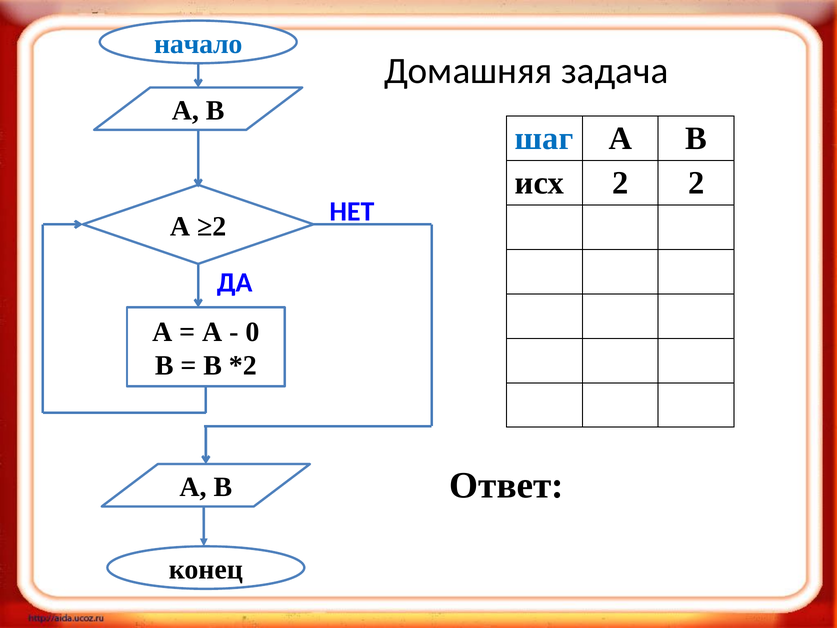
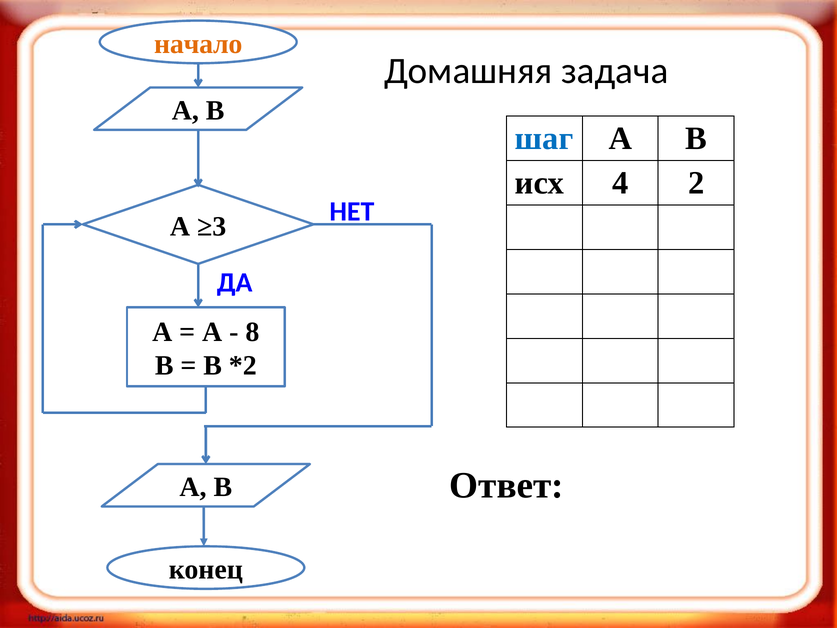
начало colour: blue -> orange
исх 2: 2 -> 4
≥2: ≥2 -> ≥3
0: 0 -> 8
